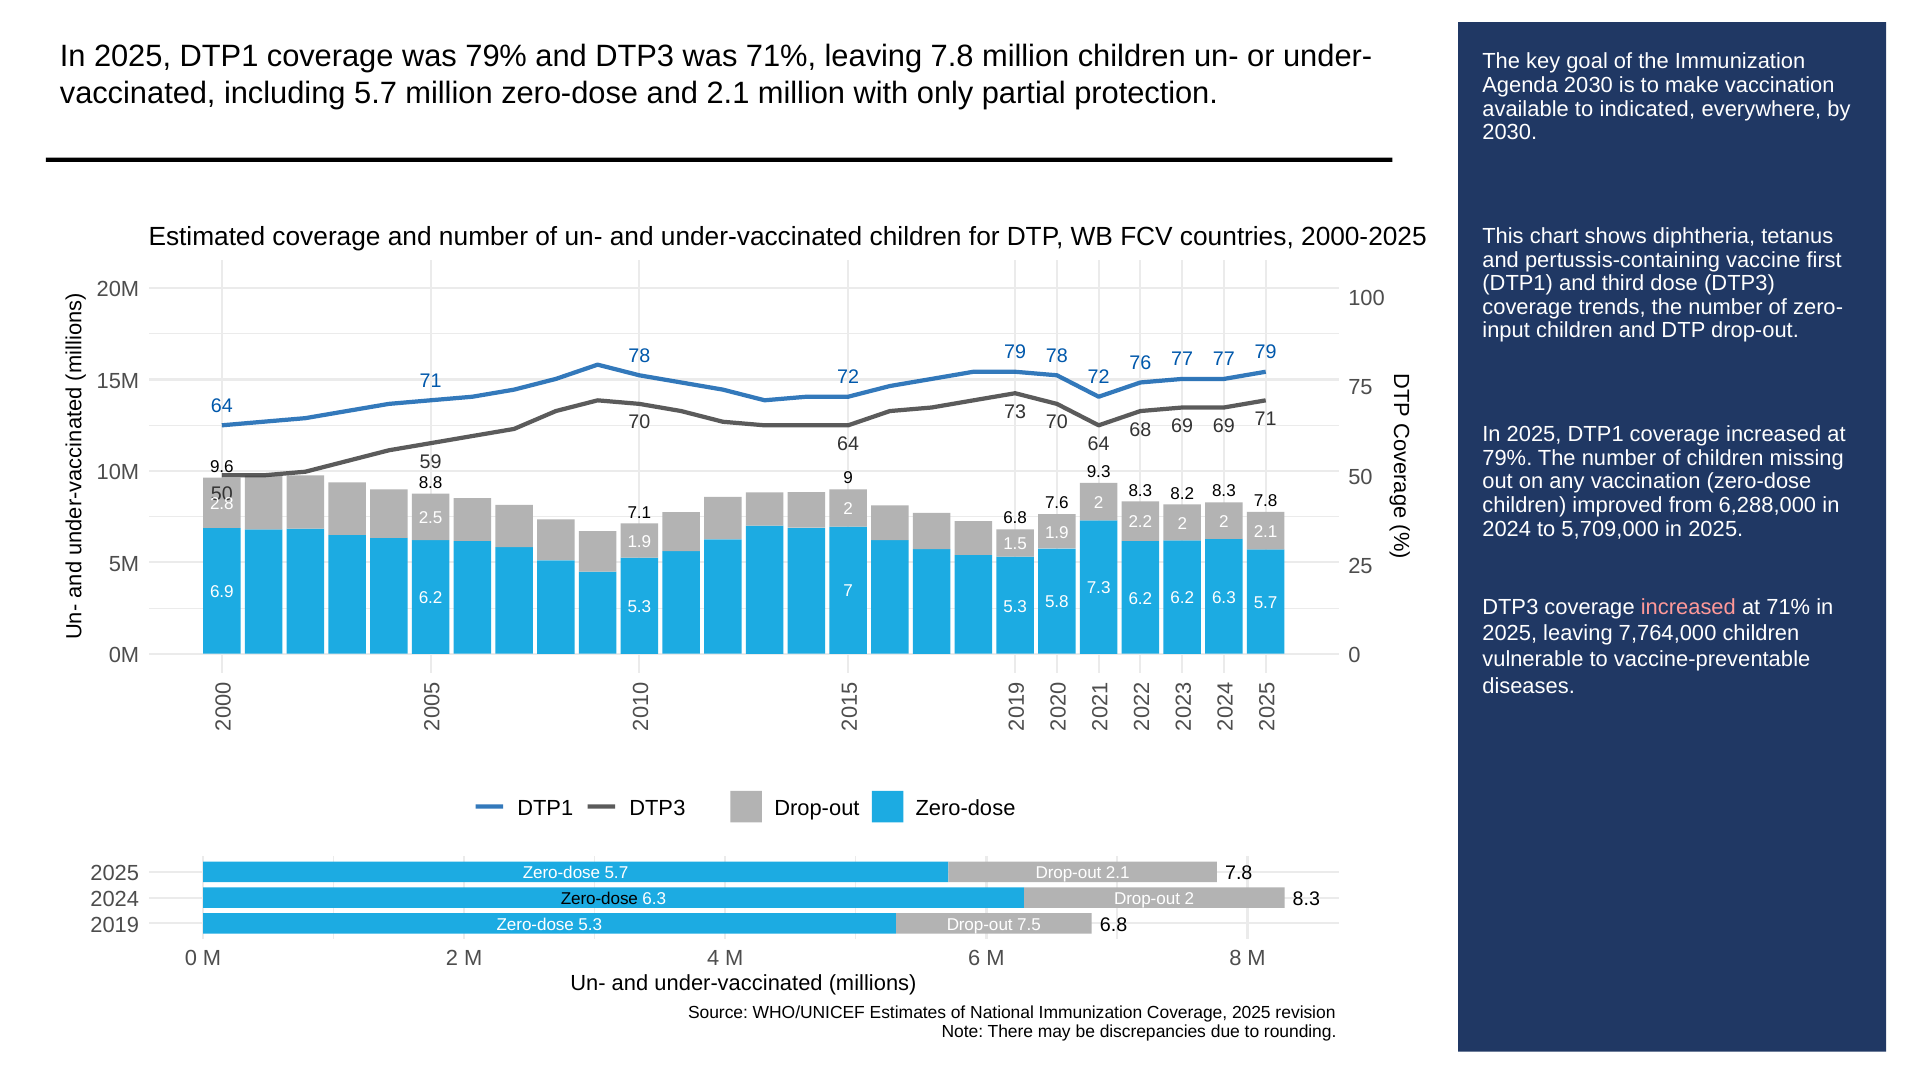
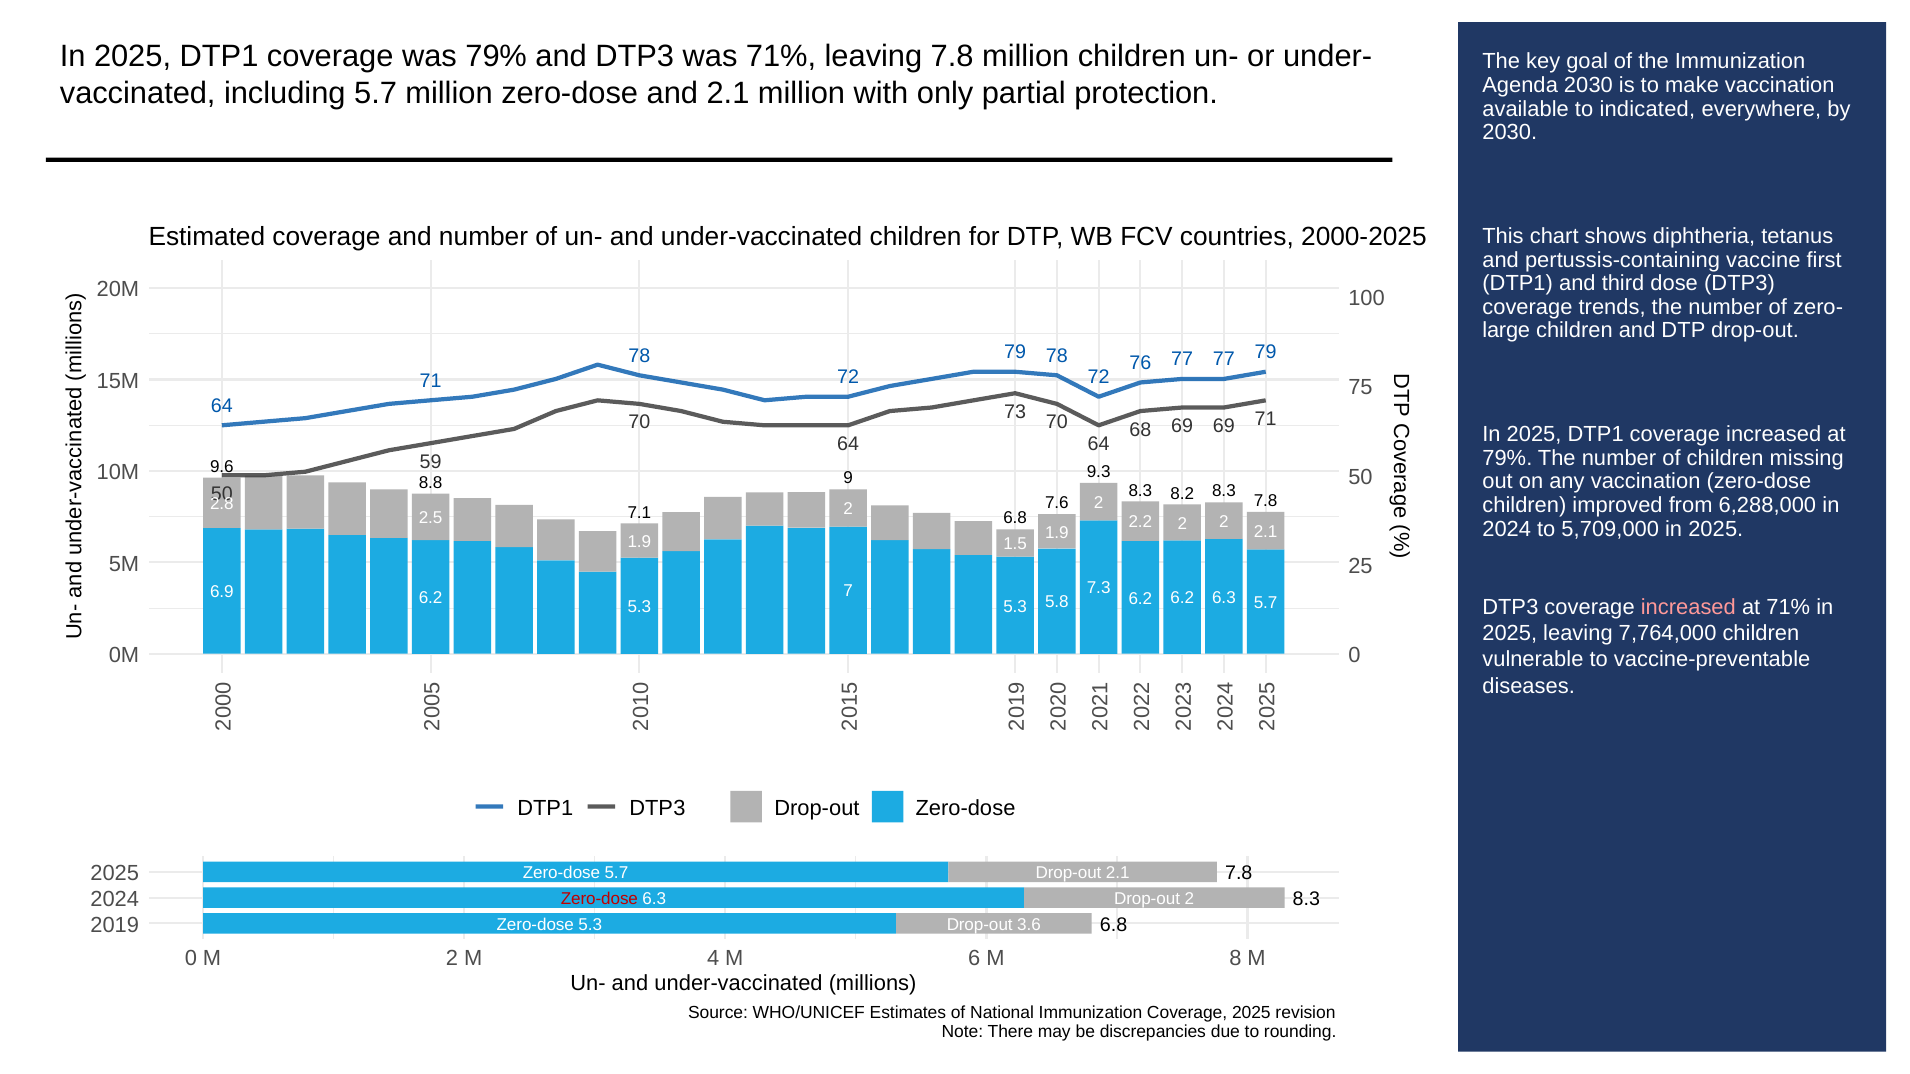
input: input -> large
Zero-dose at (599, 899) colour: black -> red
7.5: 7.5 -> 3.6
